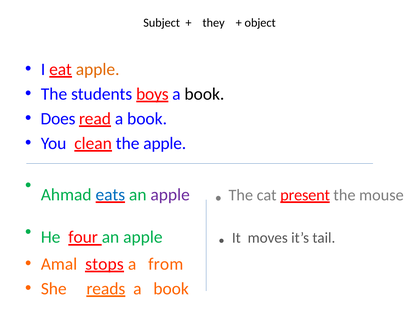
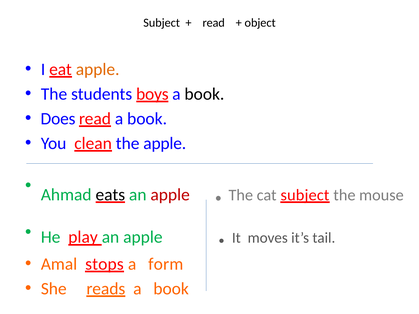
they at (214, 23): they -> read
eats colour: blue -> black
apple at (170, 195) colour: purple -> red
cat present: present -> subject
four: four -> play
from: from -> form
